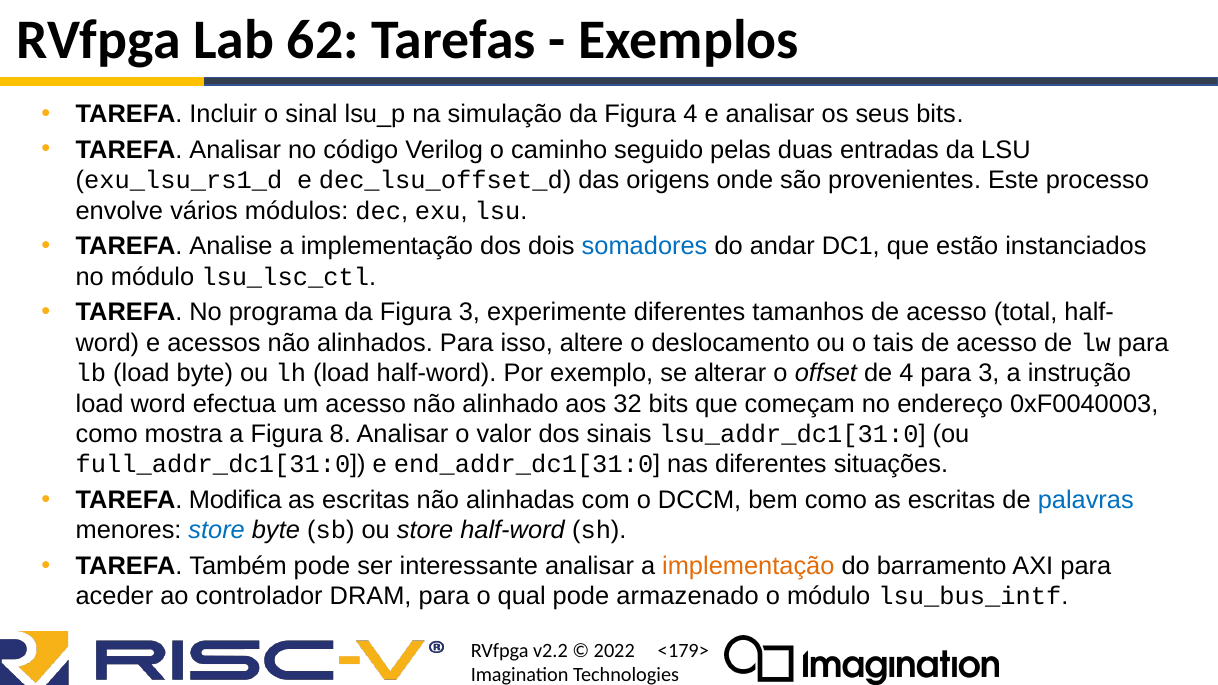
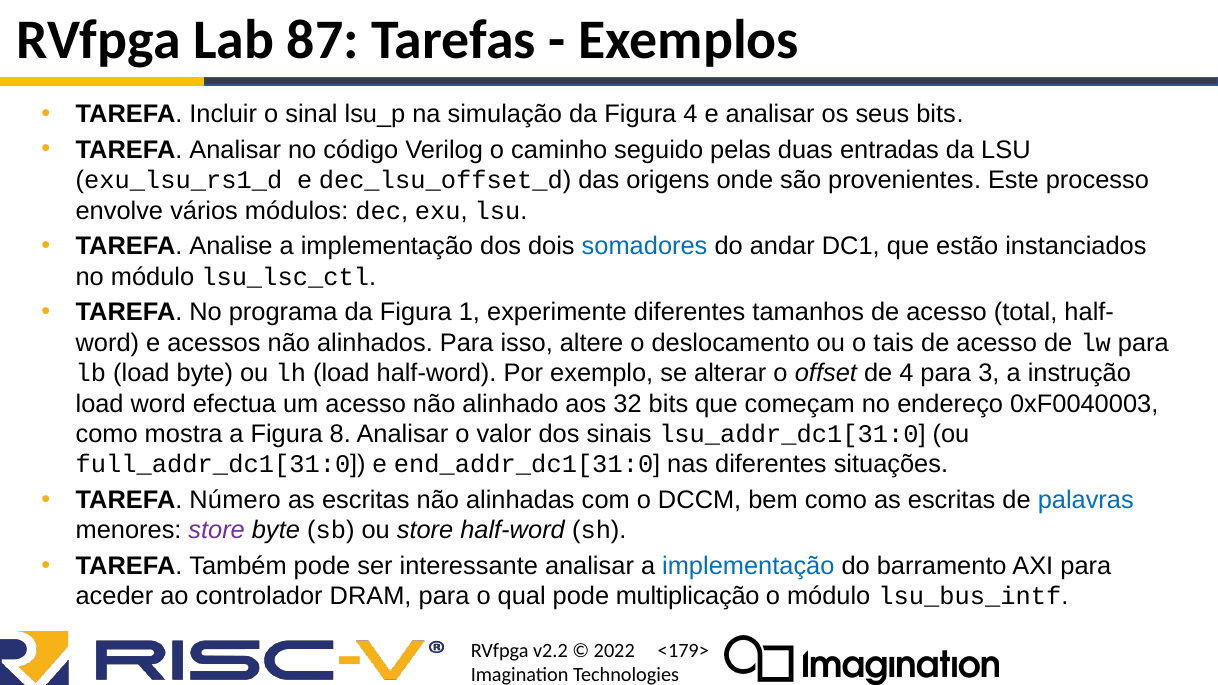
62: 62 -> 87
Figura 3: 3 -> 1
Modifica: Modifica -> Número
store at (217, 531) colour: blue -> purple
implementação at (748, 566) colour: orange -> blue
armazenado: armazenado -> multiplicação
